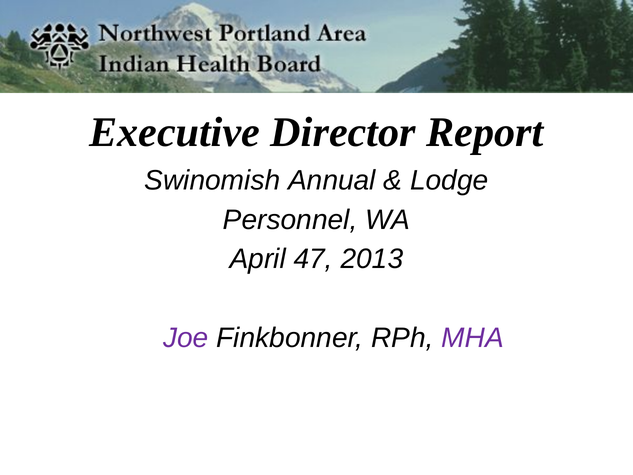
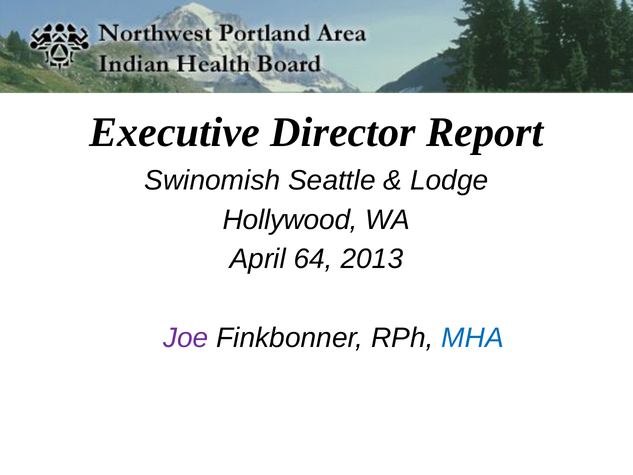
Annual: Annual -> Seattle
Personnel: Personnel -> Hollywood
47: 47 -> 64
MHA colour: purple -> blue
